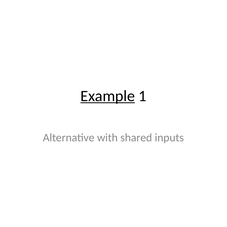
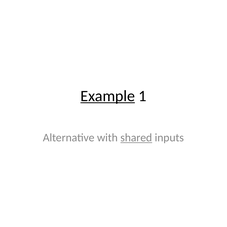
shared underline: none -> present
